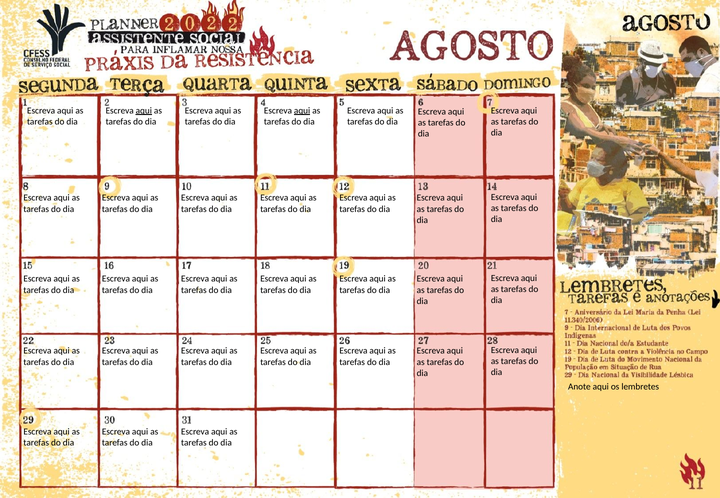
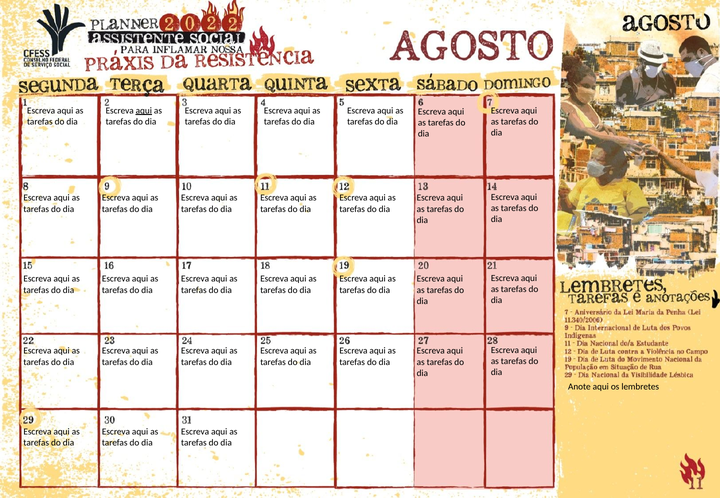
aqui at (302, 111) underline: present -> none
